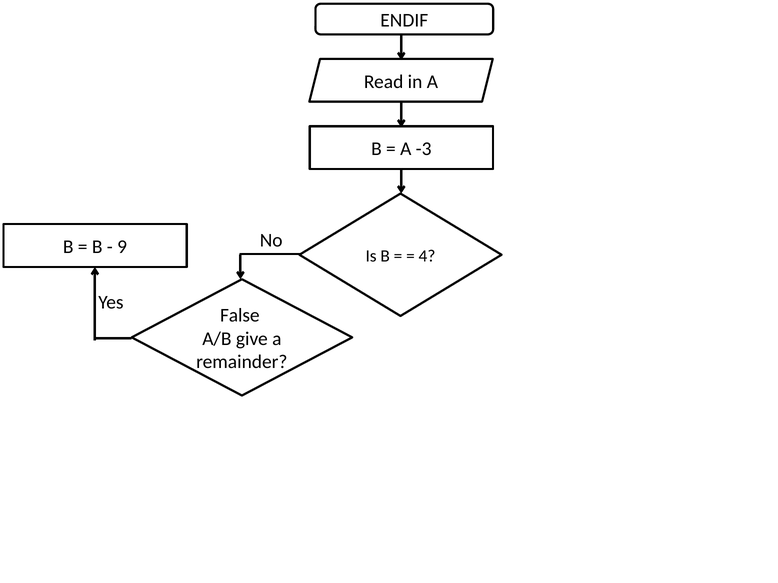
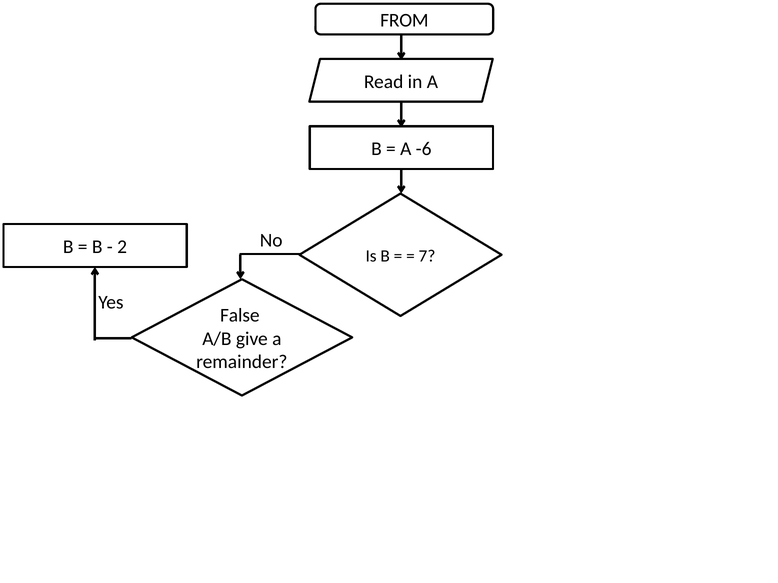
ENDIF: ENDIF -> FROM
-3: -3 -> -6
9: 9 -> 2
4: 4 -> 7
